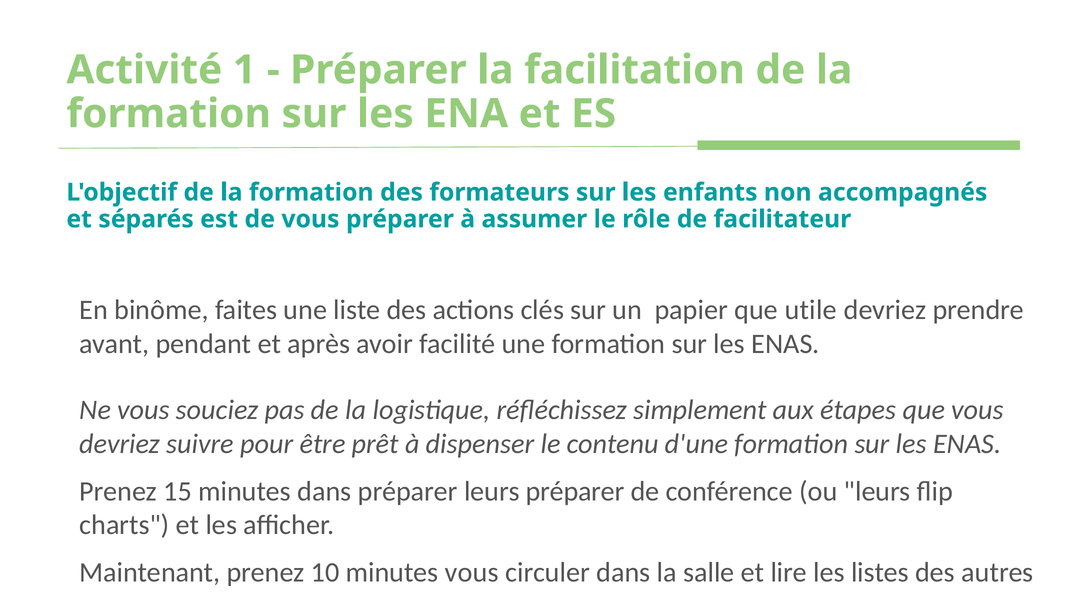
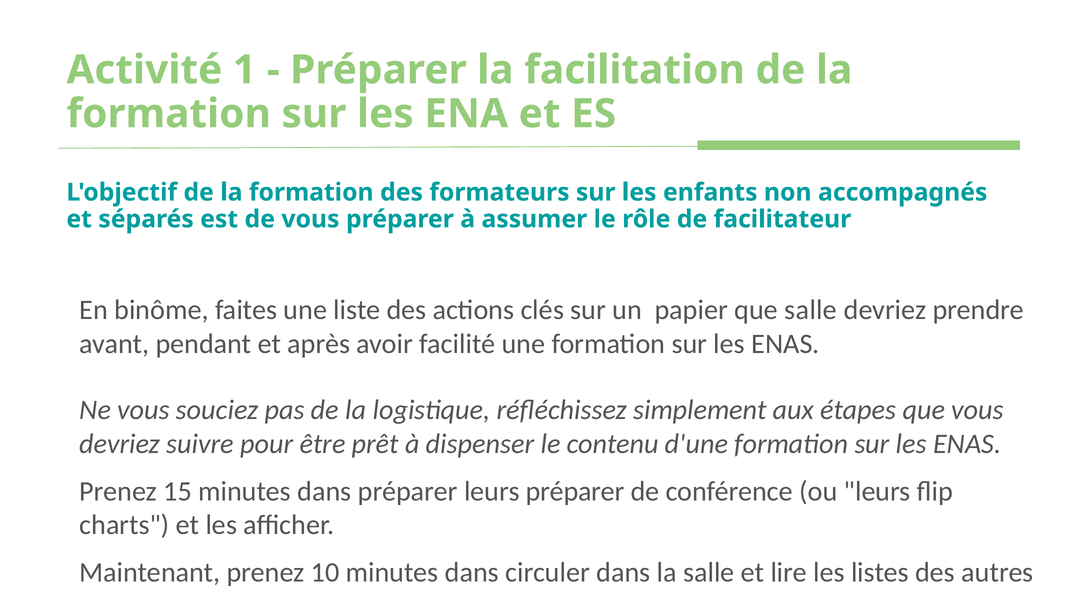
que utile: utile -> salle
10 minutes vous: vous -> dans
